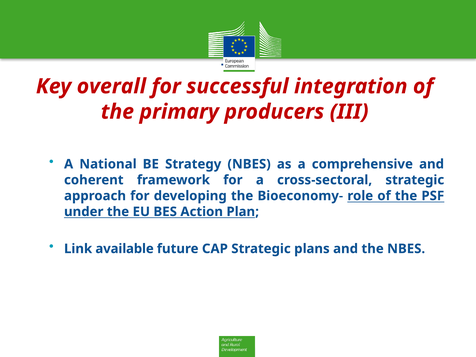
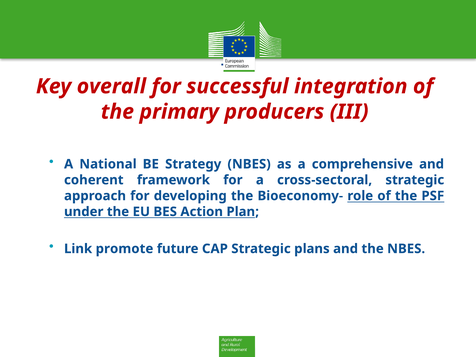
available: available -> promote
